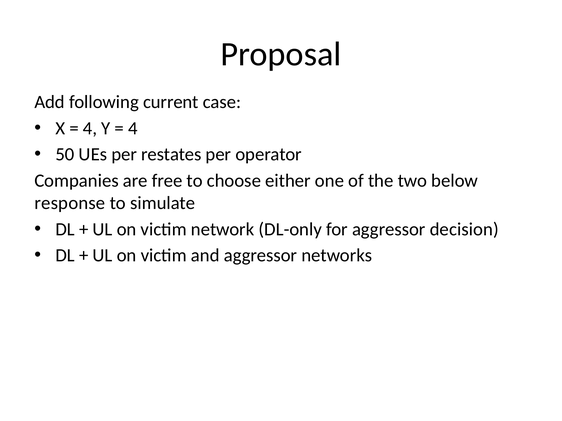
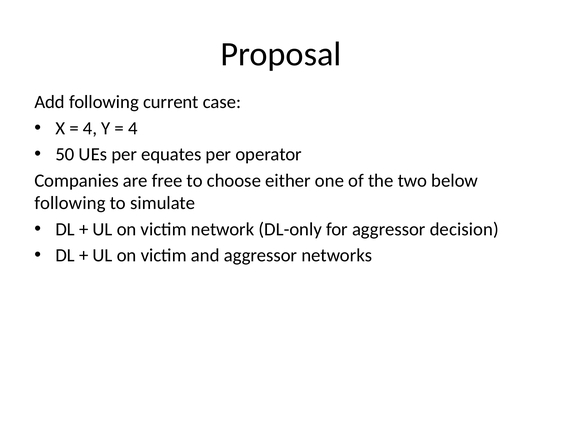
restates: restates -> equates
response at (70, 203): response -> following
